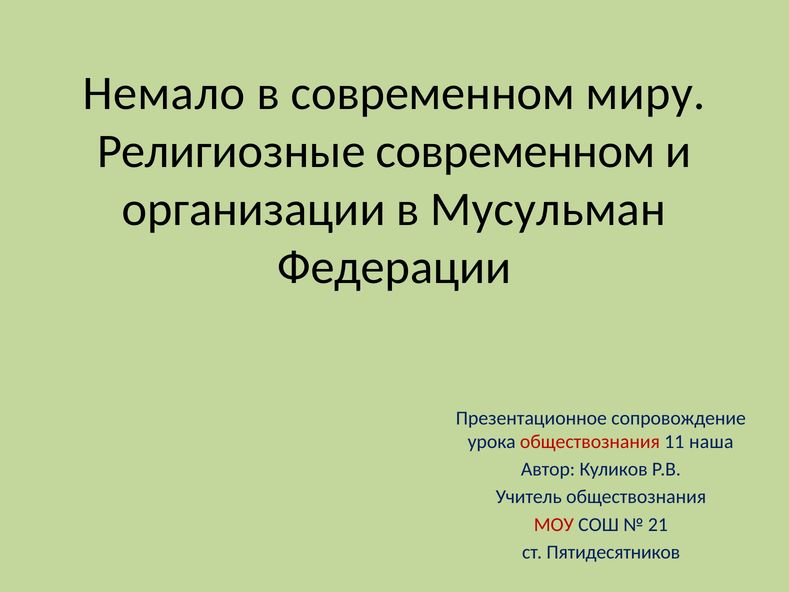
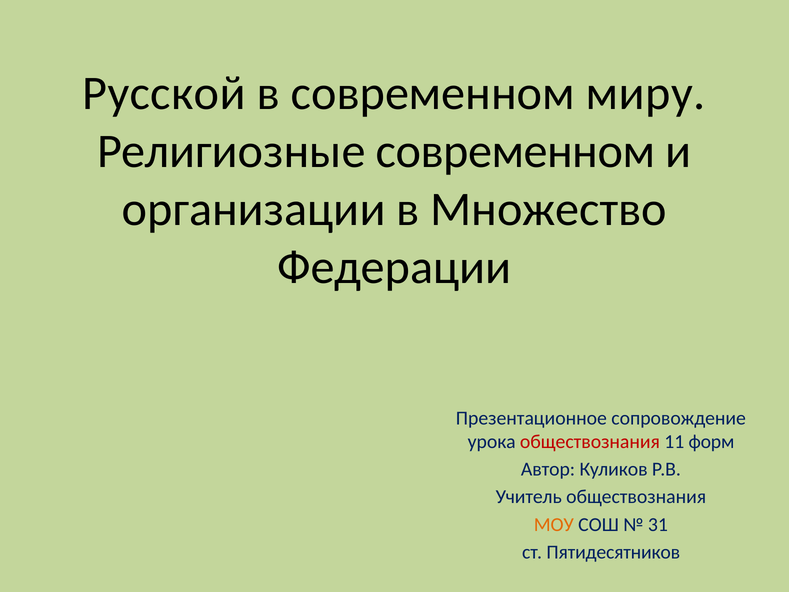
Немало: Немало -> Русской
Мусульман: Мусульман -> Множество
наша: наша -> форм
МОУ colour: red -> orange
21: 21 -> 31
